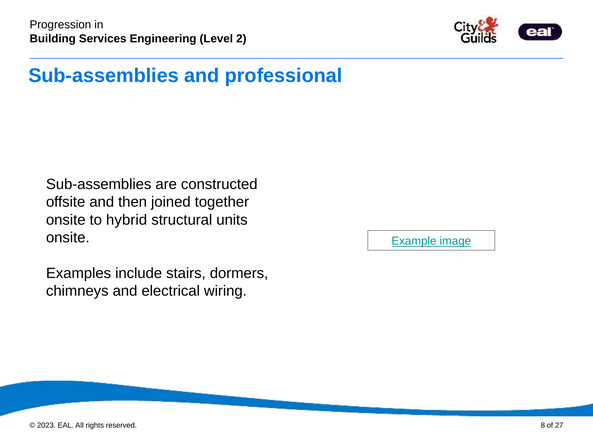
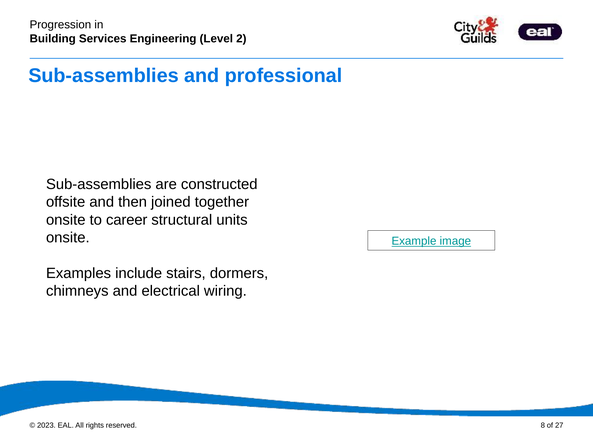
hybrid: hybrid -> career
